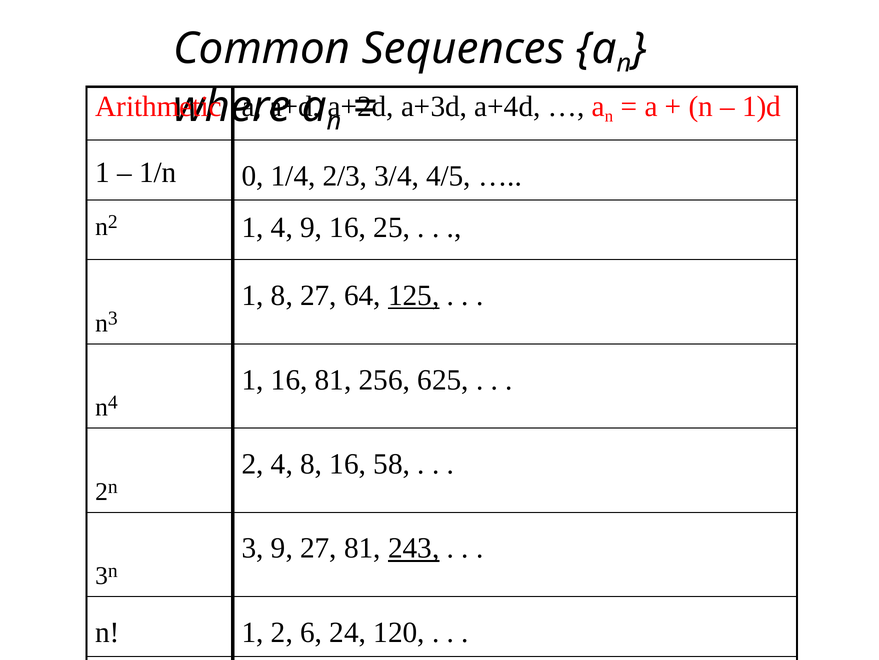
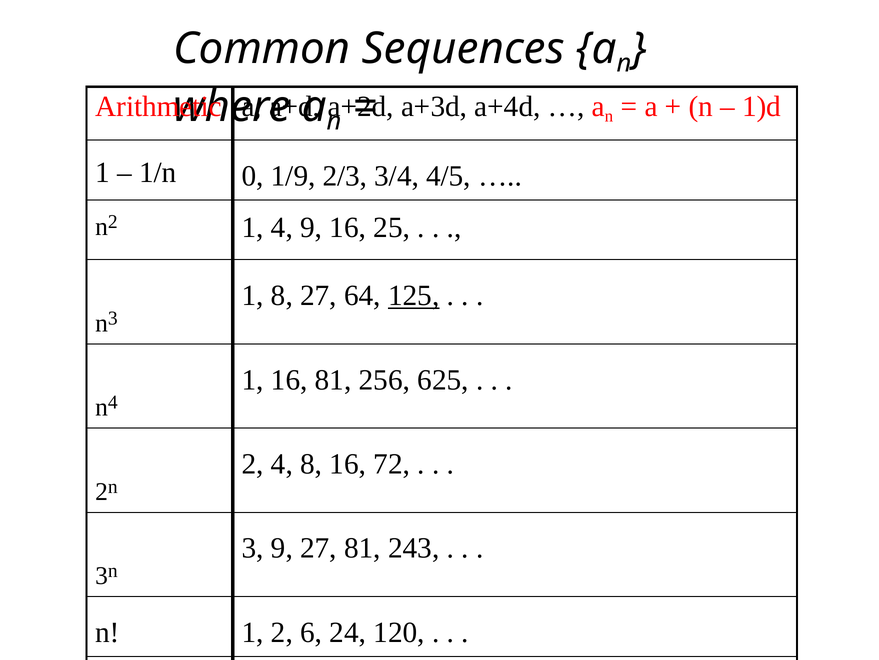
1/4: 1/4 -> 1/9
58: 58 -> 72
243 underline: present -> none
